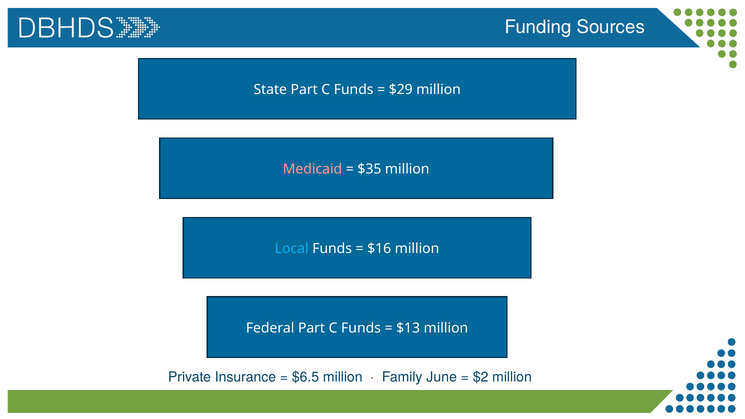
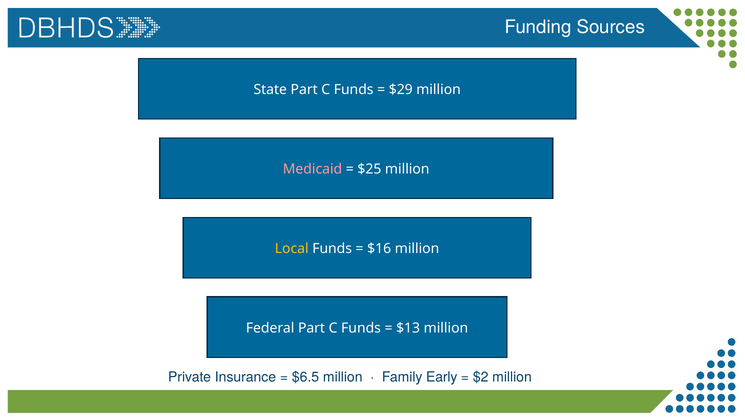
$35: $35 -> $25
Local colour: light blue -> yellow
June: June -> Early
